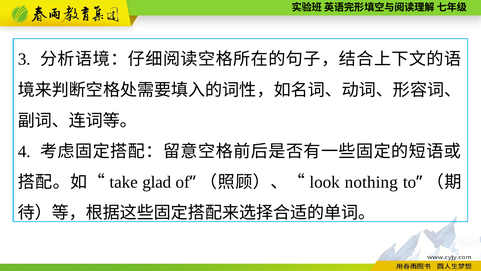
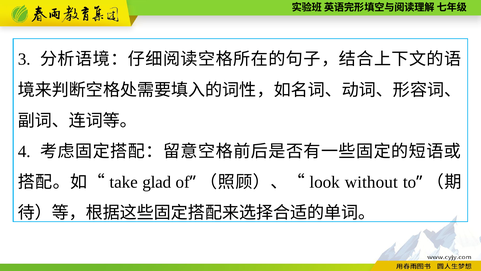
nothing: nothing -> without
